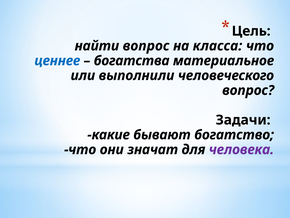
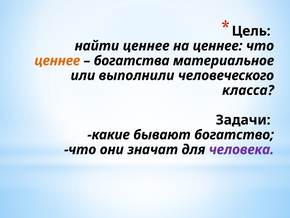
найти вопрос: вопрос -> ценнее
на класса: класса -> ценнее
ценнее at (57, 61) colour: blue -> orange
вопрос at (248, 90): вопрос -> класса
